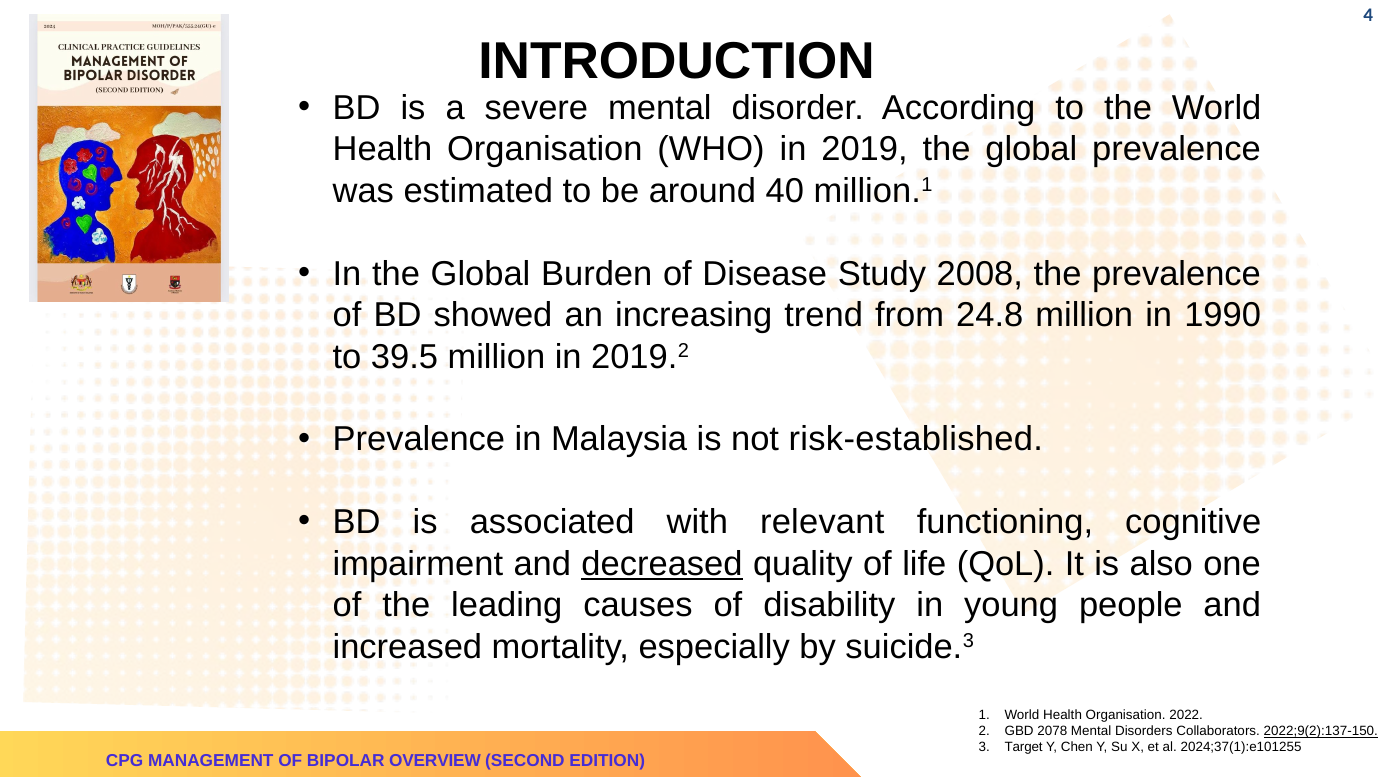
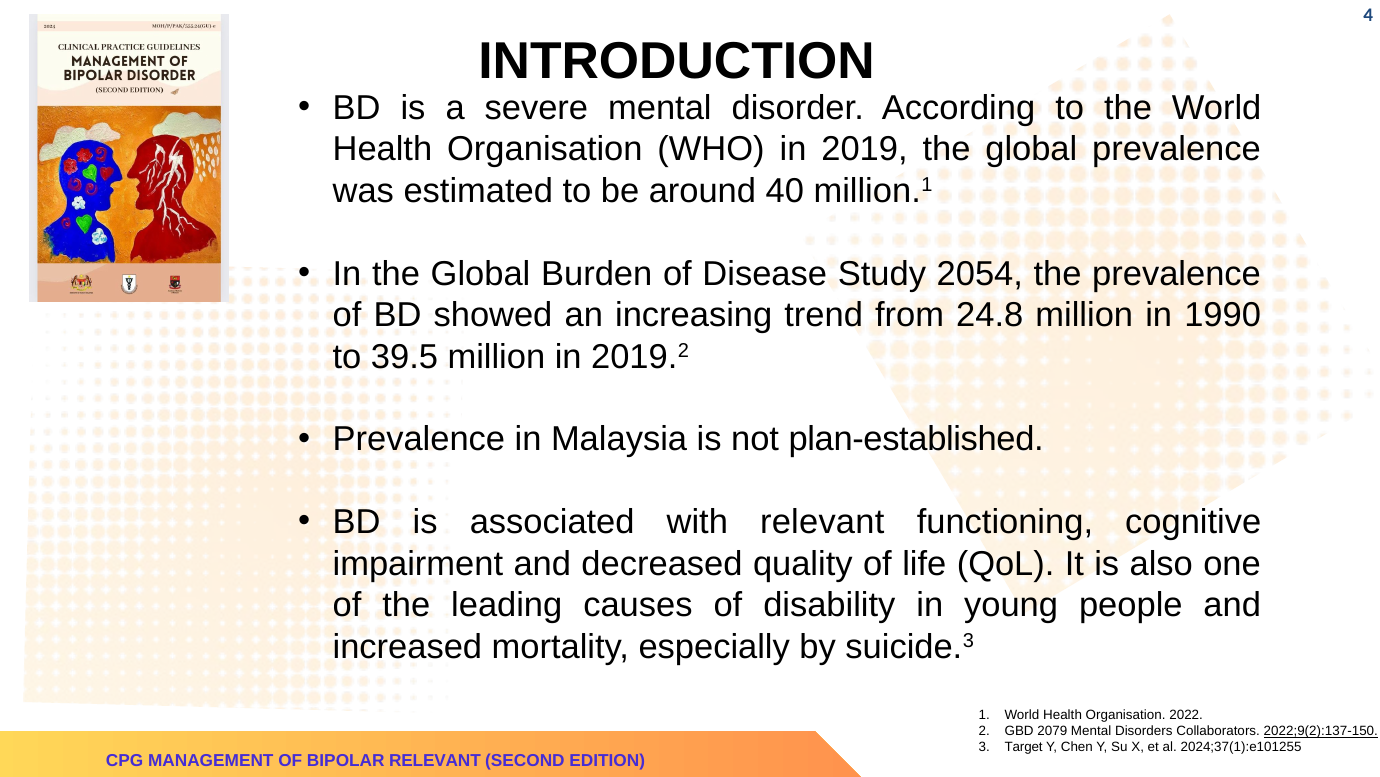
2008: 2008 -> 2054
risk-established: risk-established -> plan-established
decreased underline: present -> none
2078: 2078 -> 2079
BIPOLAR OVERVIEW: OVERVIEW -> RELEVANT
